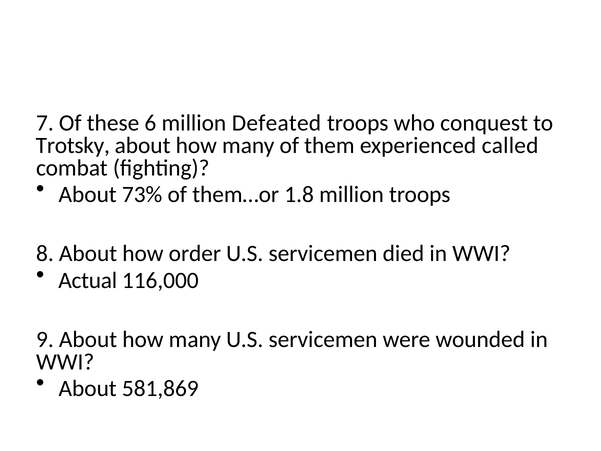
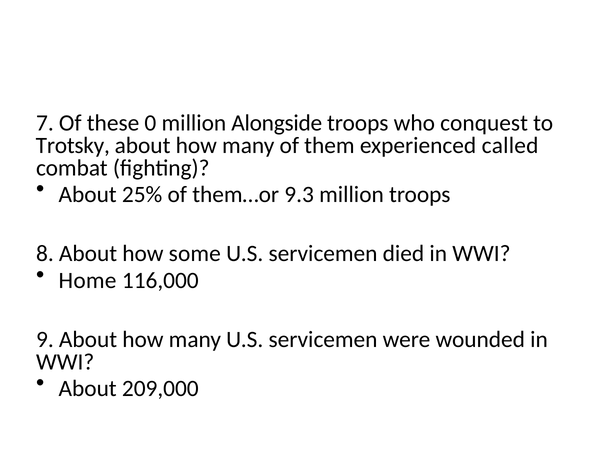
6: 6 -> 0
Defeated: Defeated -> Alongside
73%: 73% -> 25%
1.8: 1.8 -> 9.3
order: order -> some
Actual: Actual -> Home
581,869: 581,869 -> 209,000
